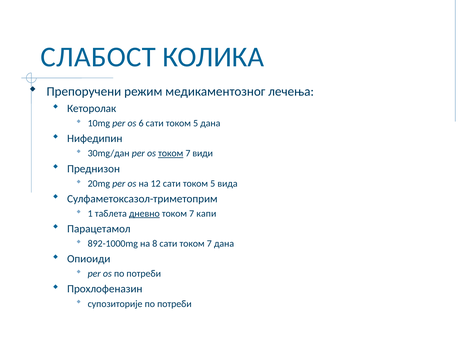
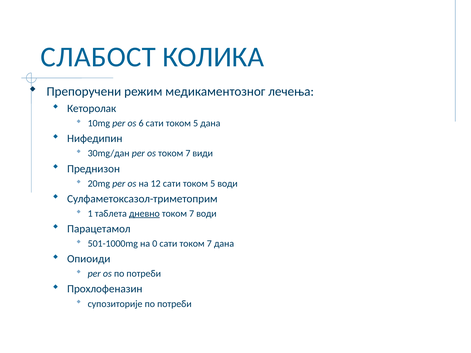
током at (171, 154) underline: present -> none
5 вида: вида -> води
7 капи: капи -> води
892-1000mg: 892-1000mg -> 501-1000mg
8: 8 -> 0
